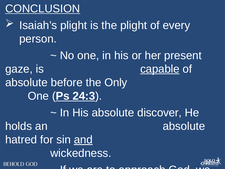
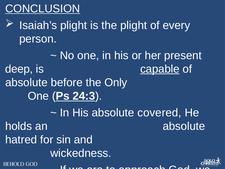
gaze: gaze -> deep
discover: discover -> covered
and underline: present -> none
